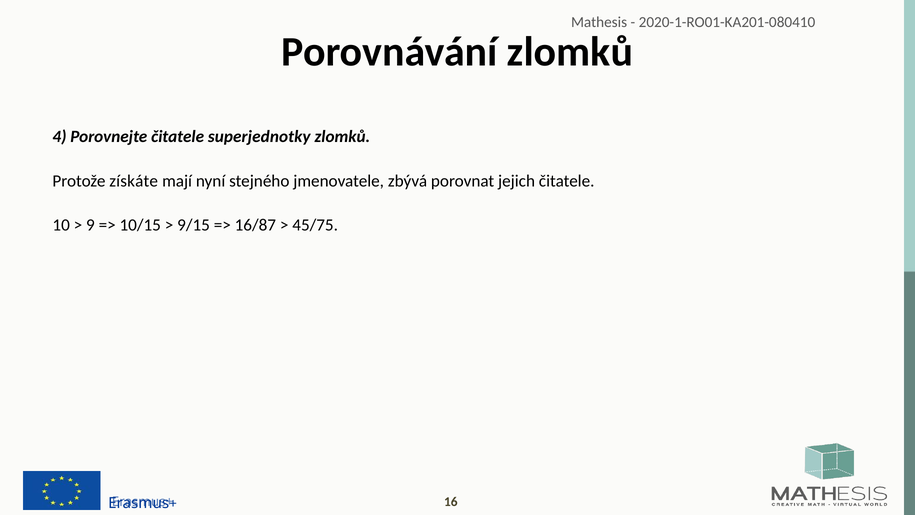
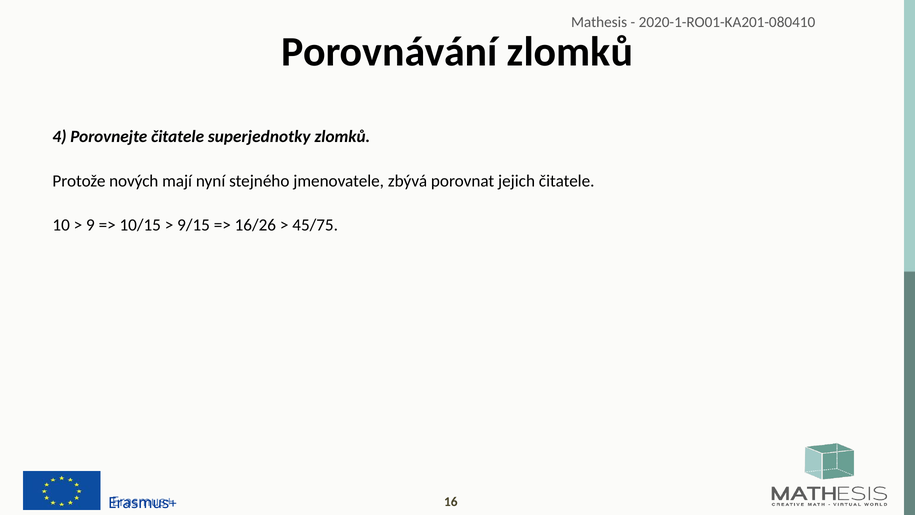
získáte: získáte -> nových
16/87: 16/87 -> 16/26
